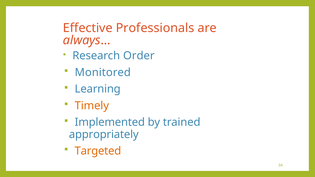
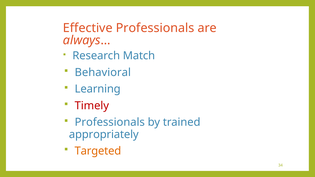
Order: Order -> Match
Monitored: Monitored -> Behavioral
Timely colour: orange -> red
Implemented at (110, 122): Implemented -> Professionals
